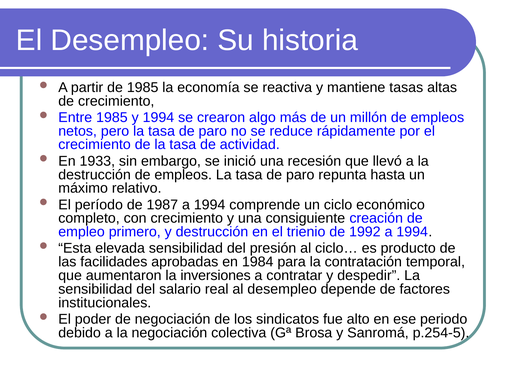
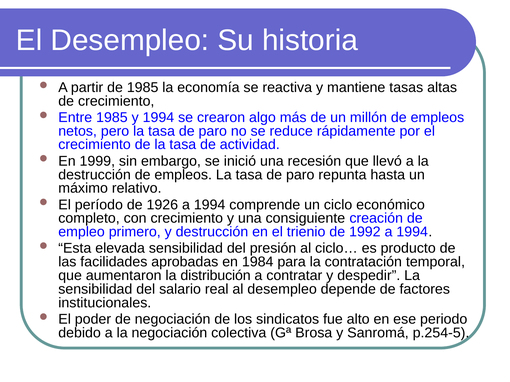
1933: 1933 -> 1999
1987: 1987 -> 1926
inversiones: inversiones -> distribución
